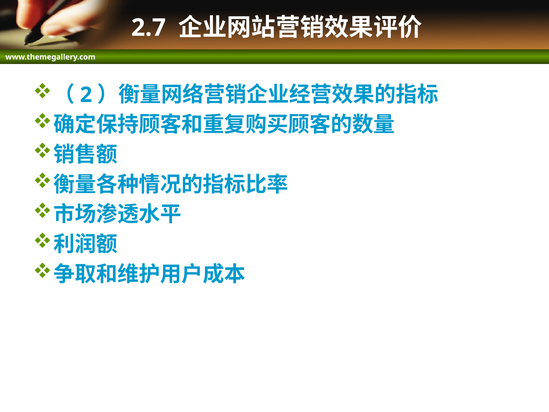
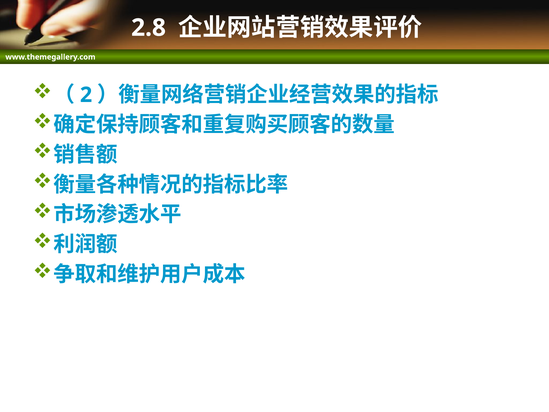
2.7: 2.7 -> 2.8
